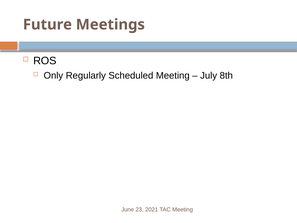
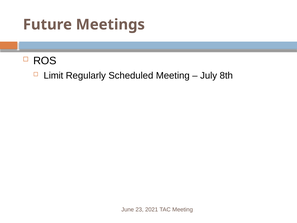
Only: Only -> Limit
